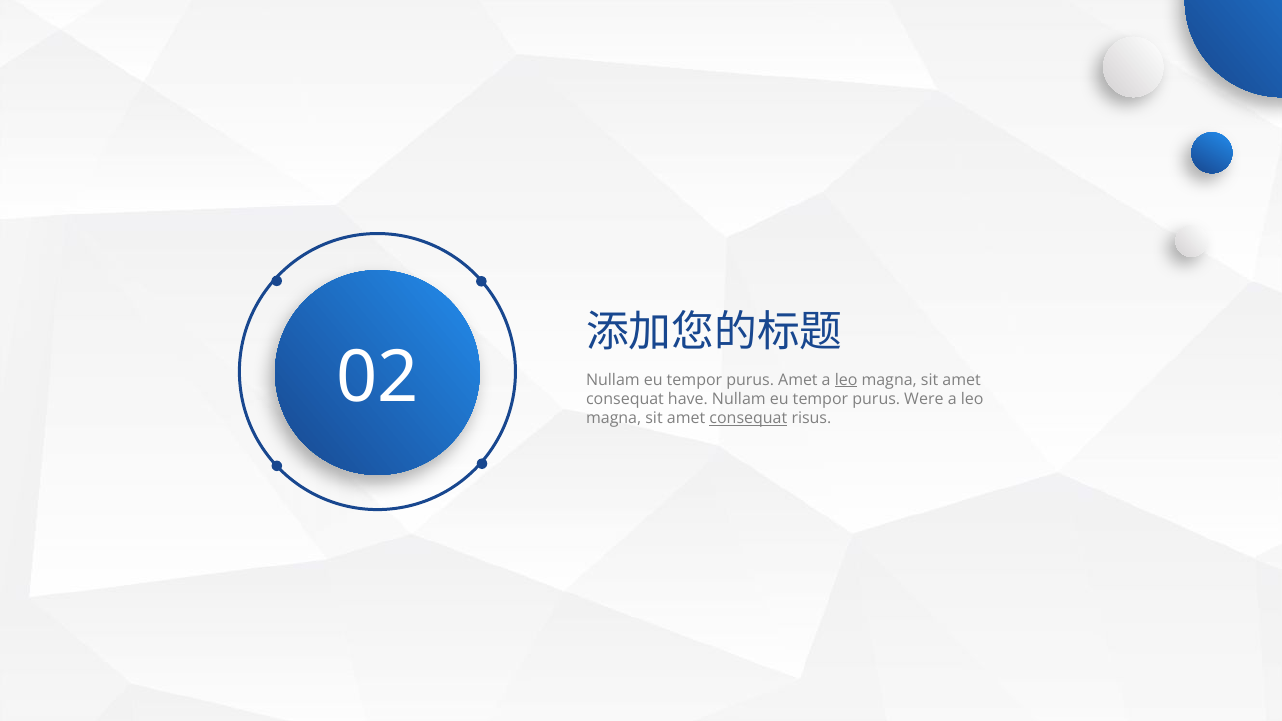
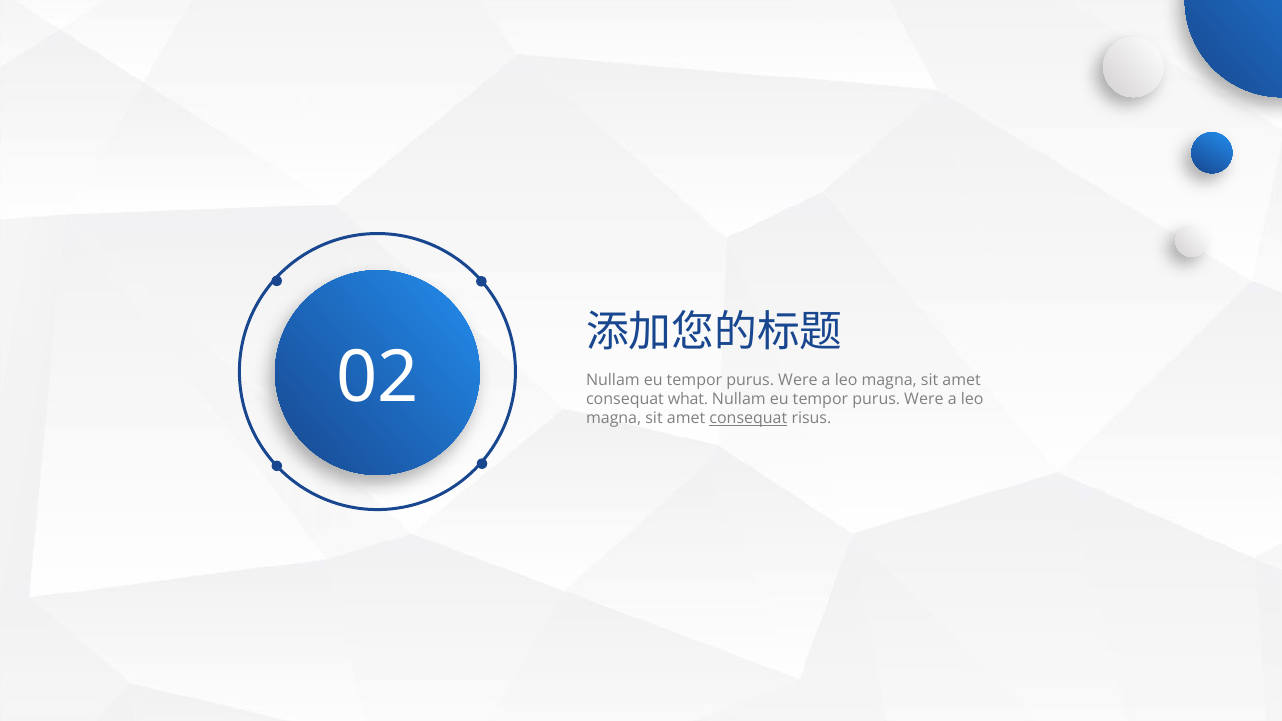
Amet at (798, 380): Amet -> Were
leo at (846, 380) underline: present -> none
have: have -> what
